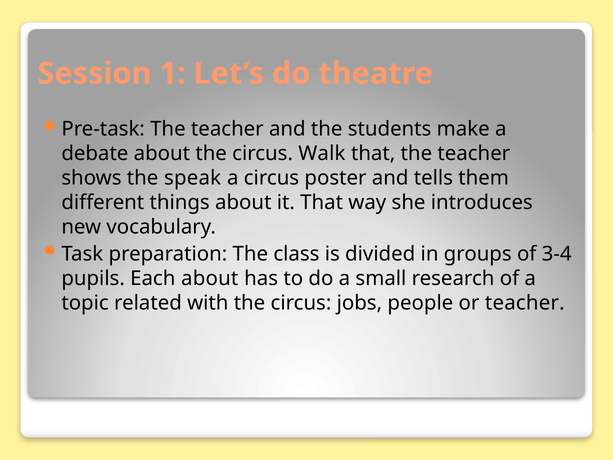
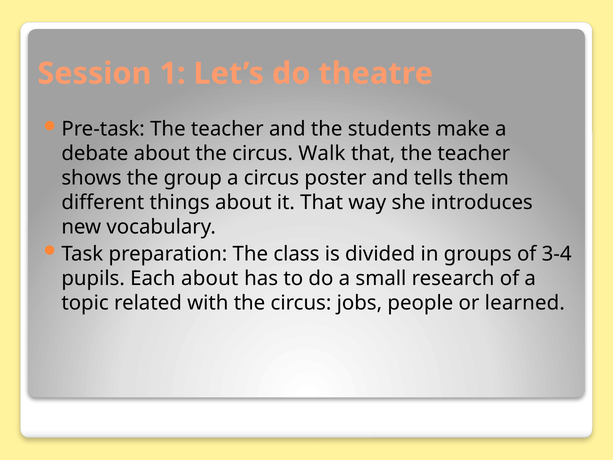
speak: speak -> group
or teacher: teacher -> learned
